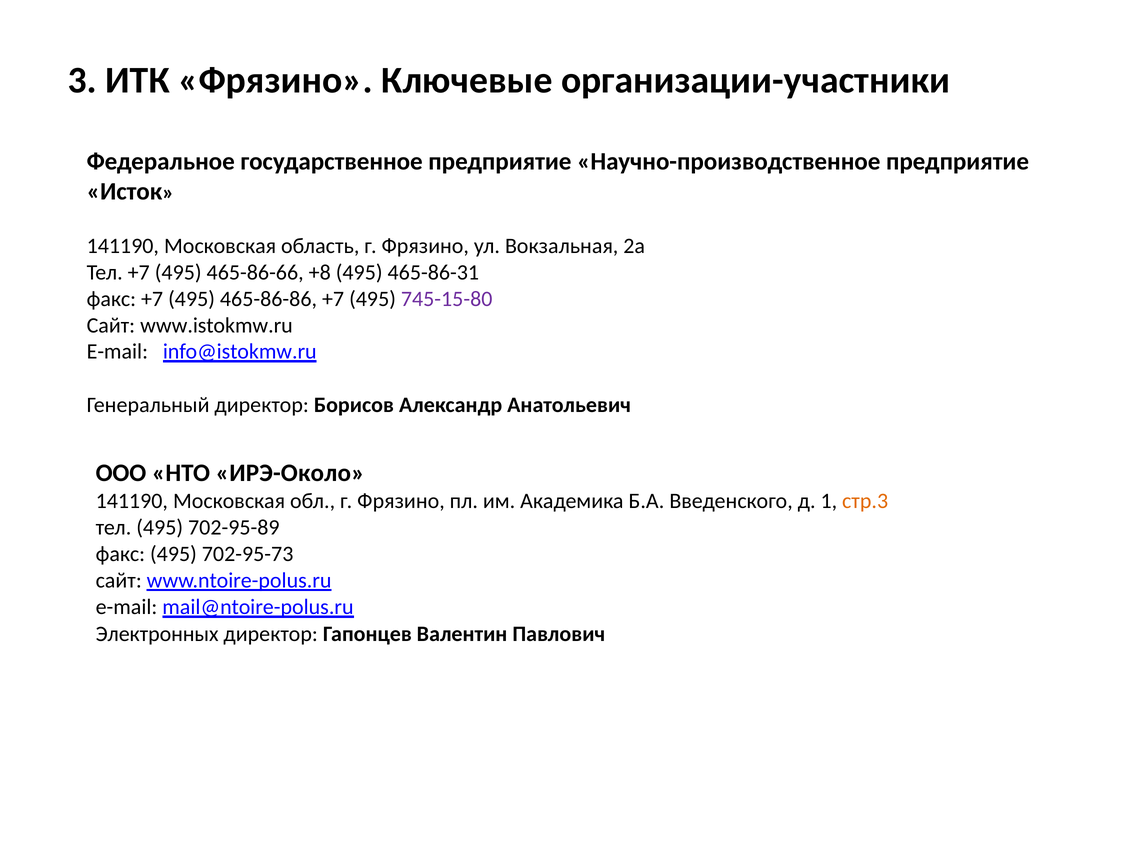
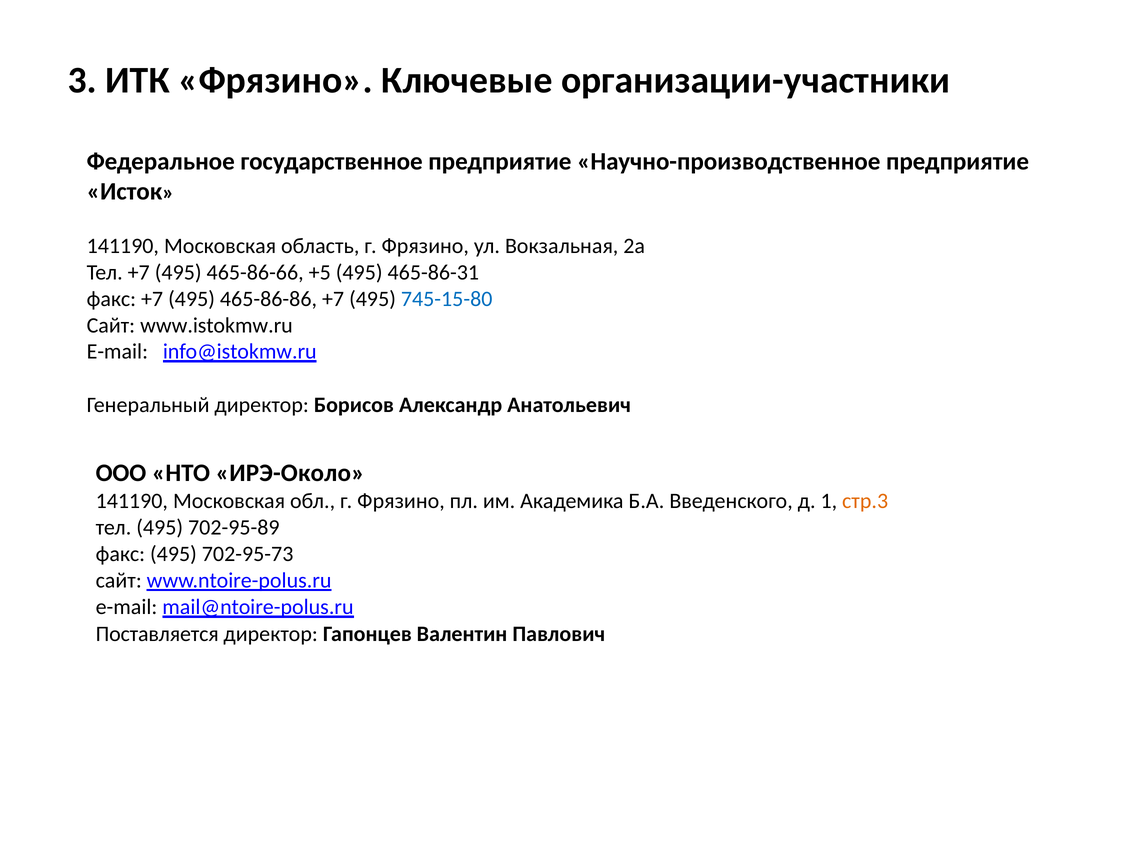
+8: +8 -> +5
745-15-80 colour: purple -> blue
Электронных: Электронных -> Поставляется
